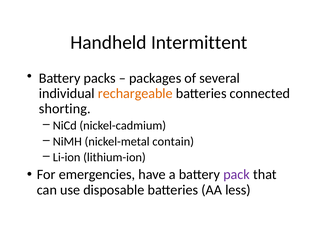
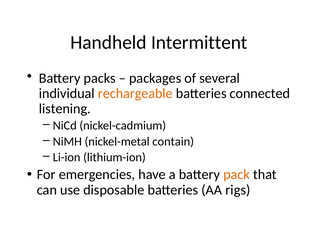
shorting: shorting -> listening
pack colour: purple -> orange
less: less -> rigs
